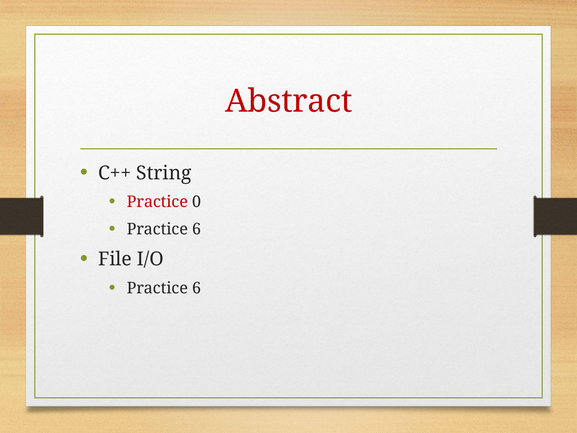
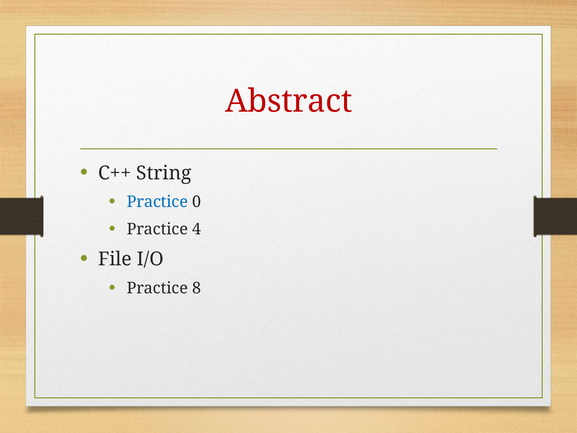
Practice at (157, 202) colour: red -> blue
6 at (197, 229): 6 -> 4
6 at (197, 288): 6 -> 8
